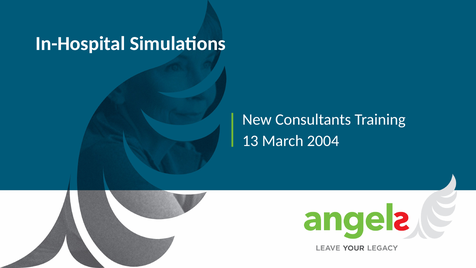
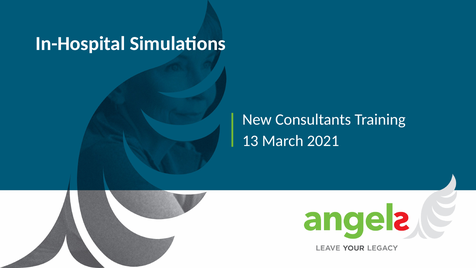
2004: 2004 -> 2021
